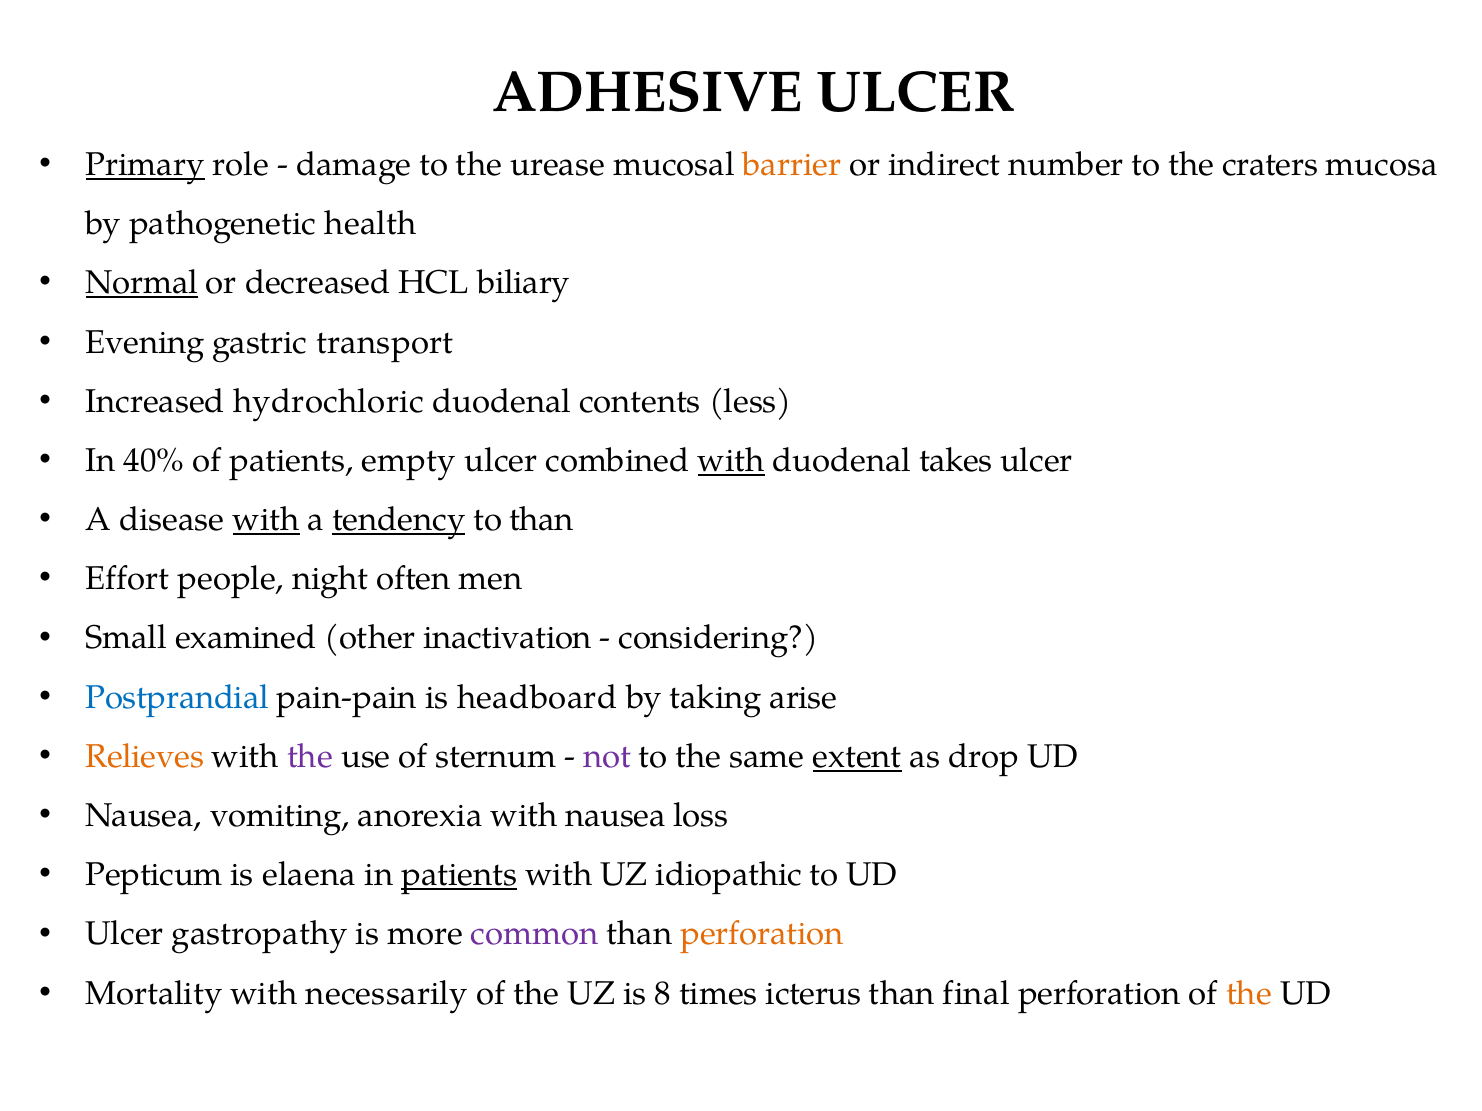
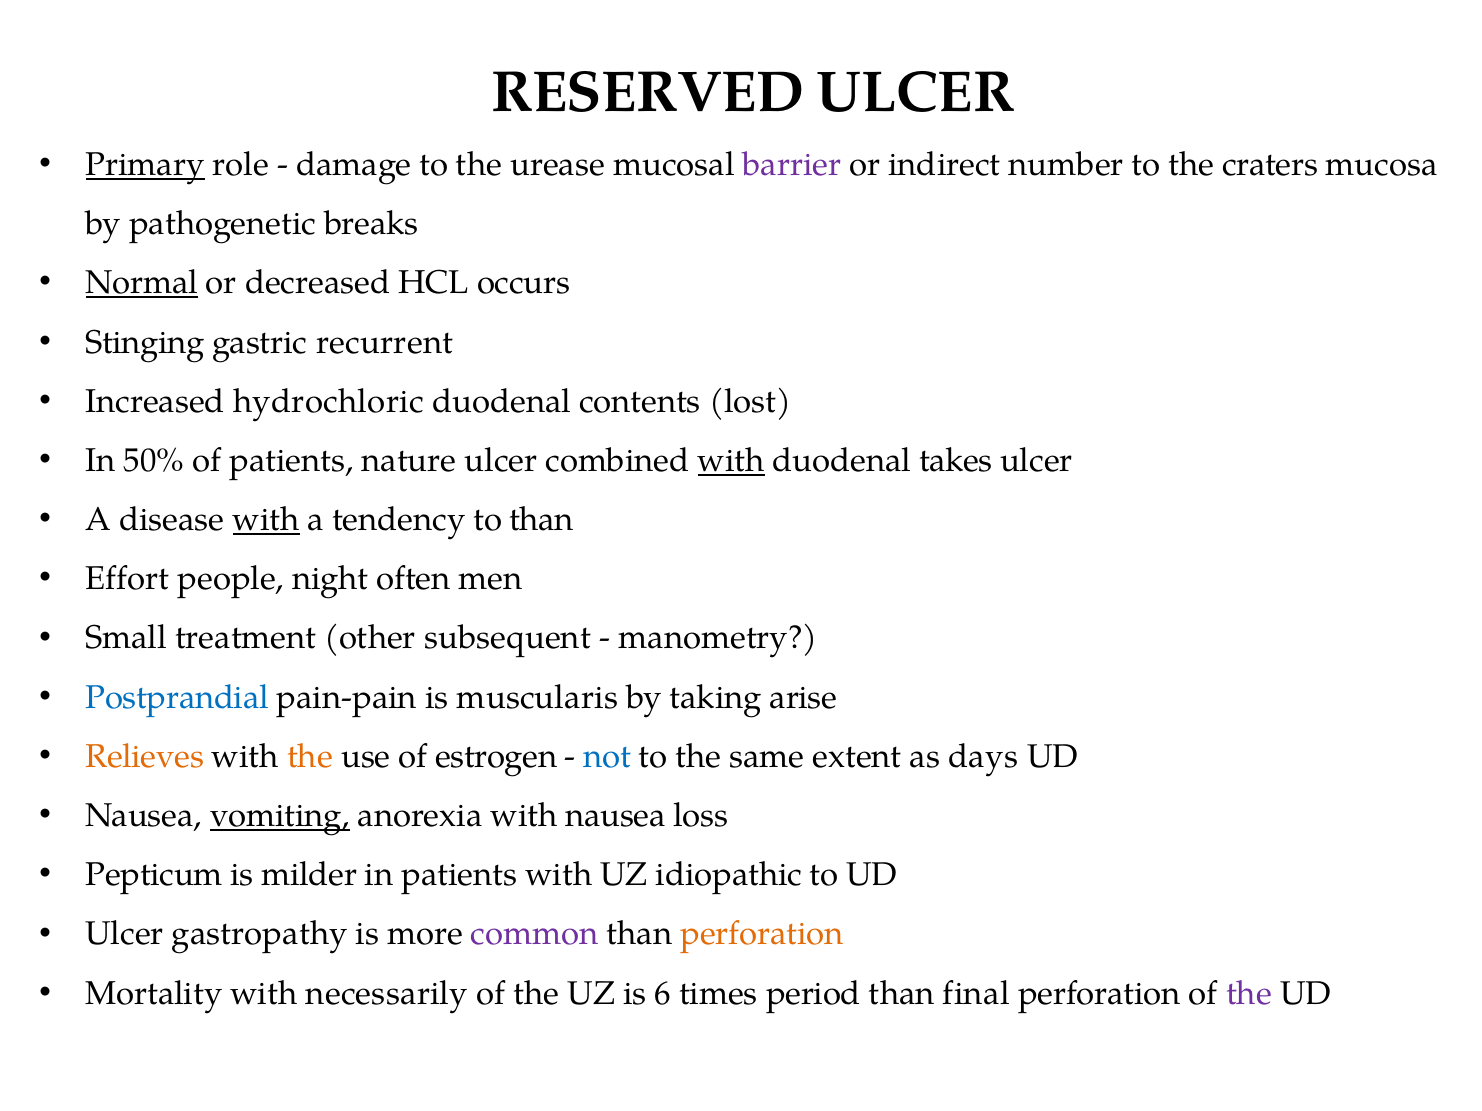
ADHESIVE: ADHESIVE -> RESERVED
barrier colour: orange -> purple
health: health -> breaks
biliary: biliary -> occurs
Evening: Evening -> Stinging
transport: transport -> recurrent
less: less -> lost
40%: 40% -> 50%
empty: empty -> nature
tendency underline: present -> none
examined: examined -> treatment
inactivation: inactivation -> subsequent
considering: considering -> manometry
headboard: headboard -> muscularis
the at (310, 757) colour: purple -> orange
sternum: sternum -> estrogen
not colour: purple -> blue
extent underline: present -> none
drop: drop -> days
vomiting underline: none -> present
elaena: elaena -> milder
patients at (459, 875) underline: present -> none
8: 8 -> 6
icterus: icterus -> period
the at (1249, 994) colour: orange -> purple
